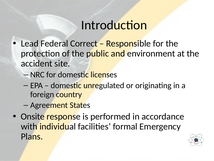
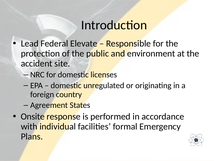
Correct: Correct -> Elevate
